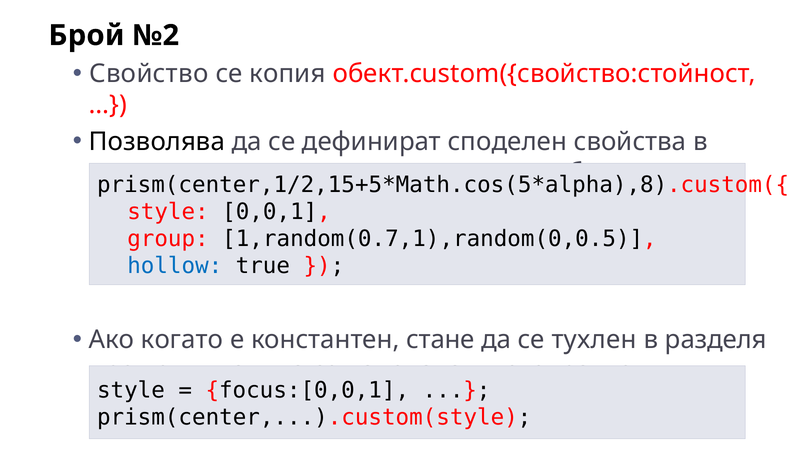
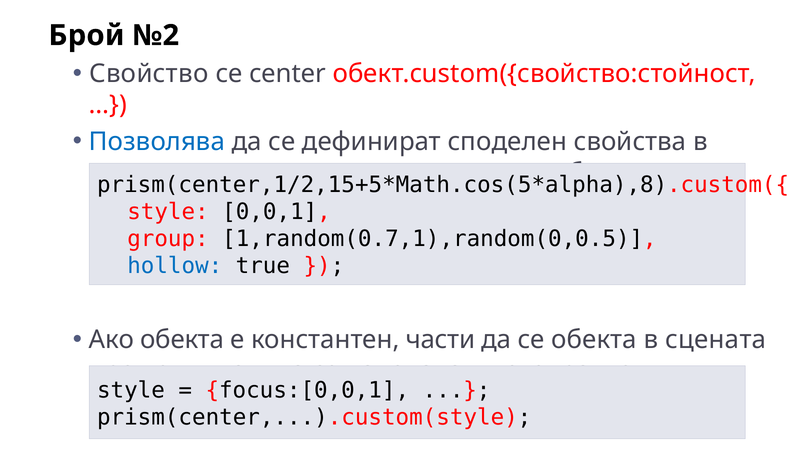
копия: копия -> center
Позволява colour: black -> blue
Ако когато: когато -> обекта
стане: стане -> части
се тухлен: тухлен -> обекта
разделя: разделя -> сцената
